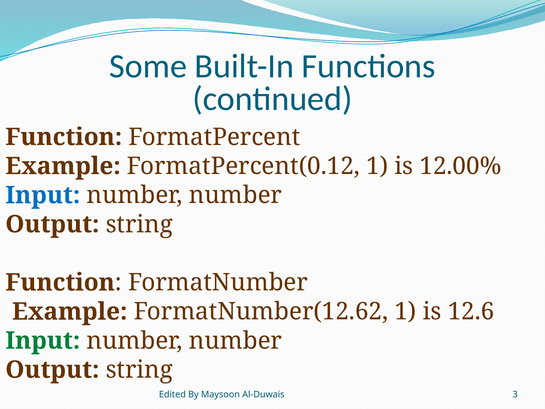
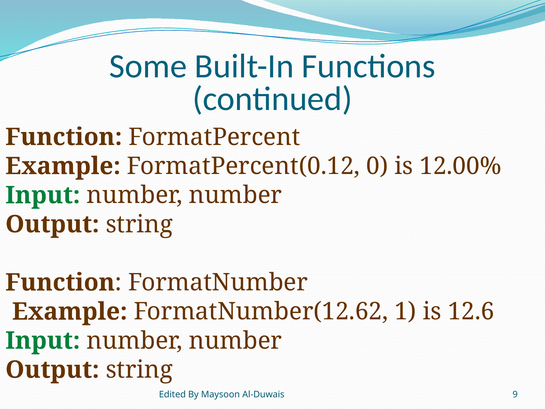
FormatPercent(0.12 1: 1 -> 0
Input at (43, 195) colour: blue -> green
3: 3 -> 9
